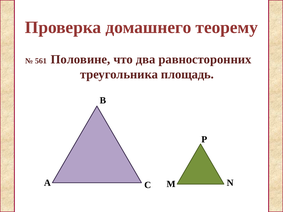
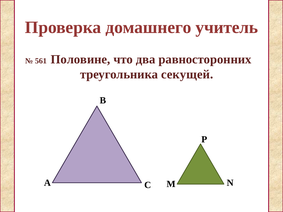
теорему: теорему -> учитель
площадь: площадь -> секущей
